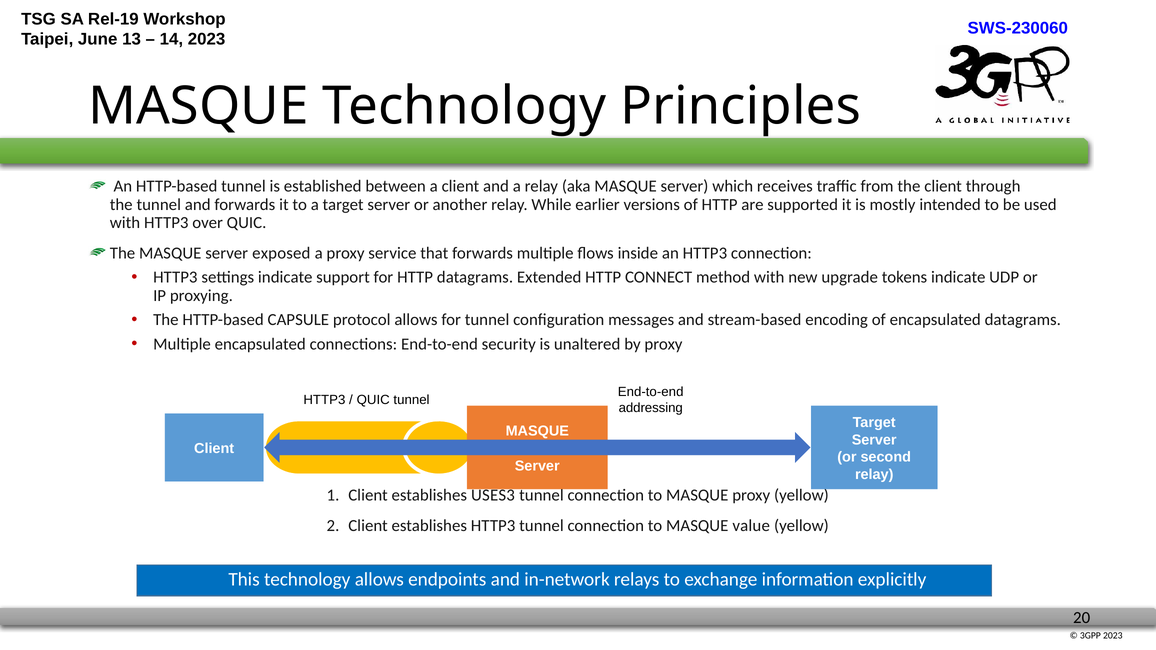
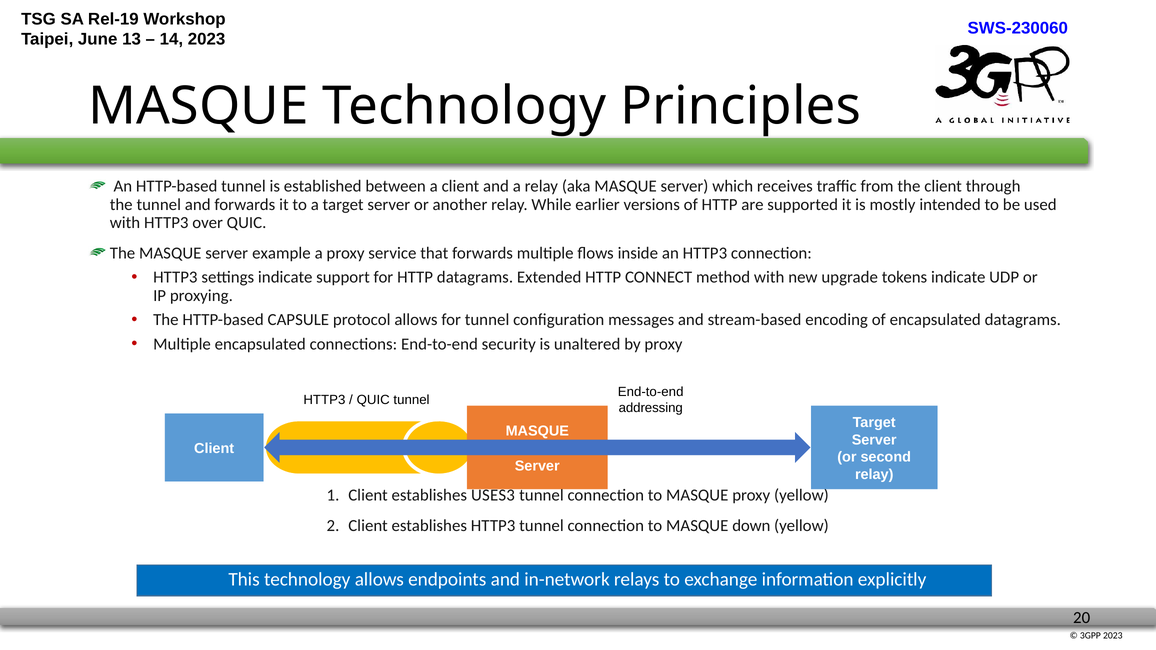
exposed: exposed -> example
value: value -> down
